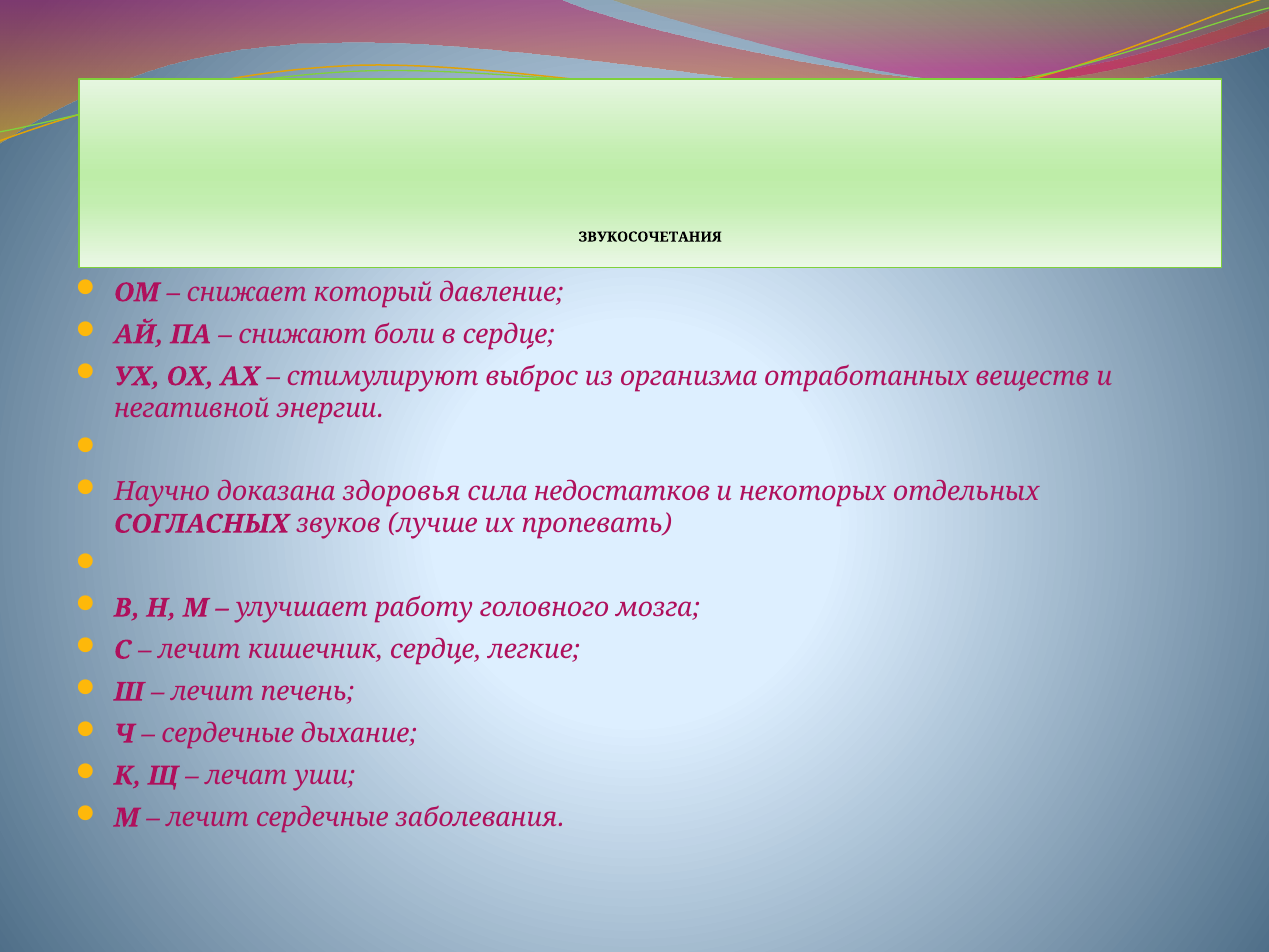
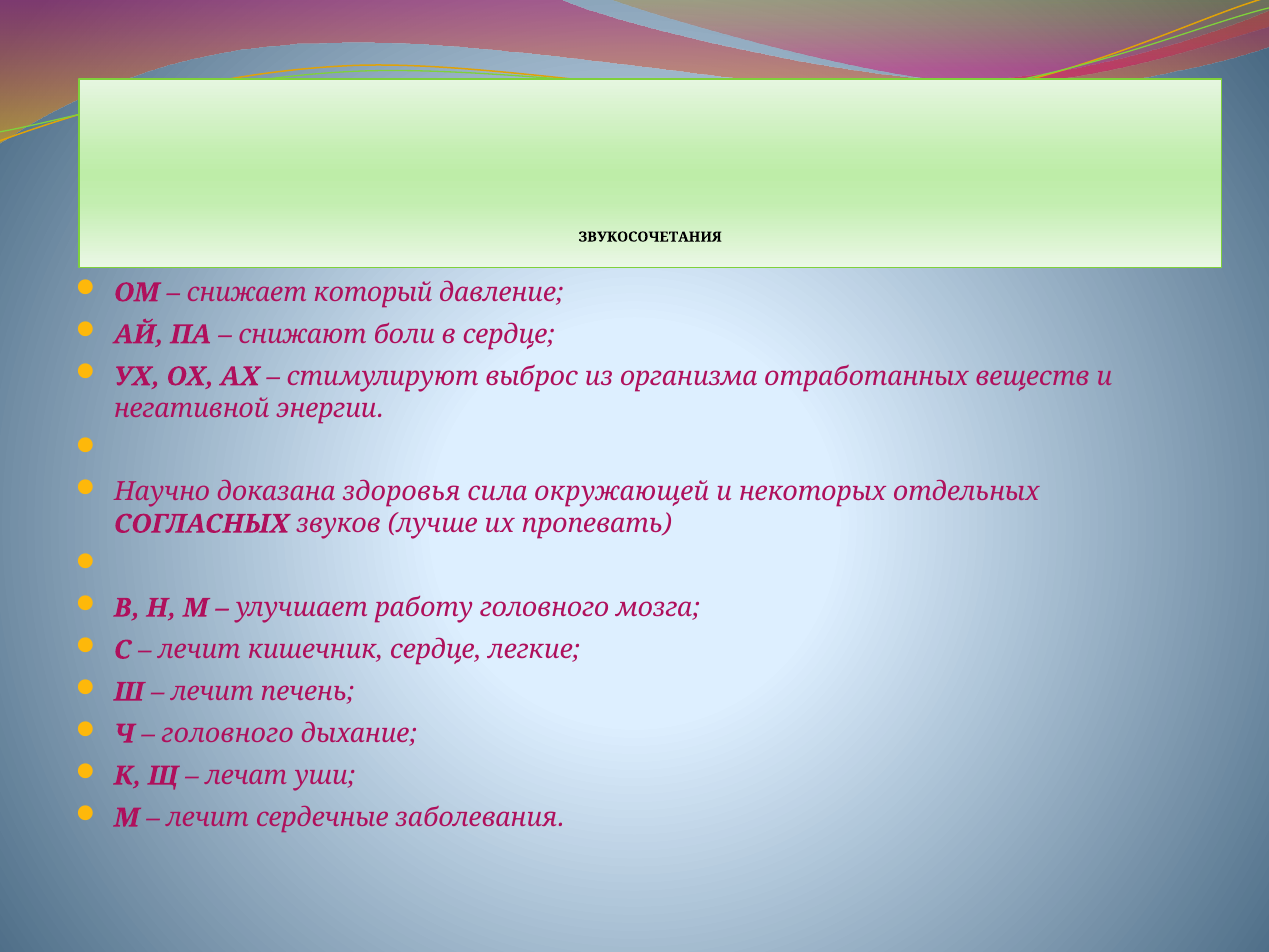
недостатков: недостатков -> окружающей
сердечные at (228, 734): сердечные -> головного
